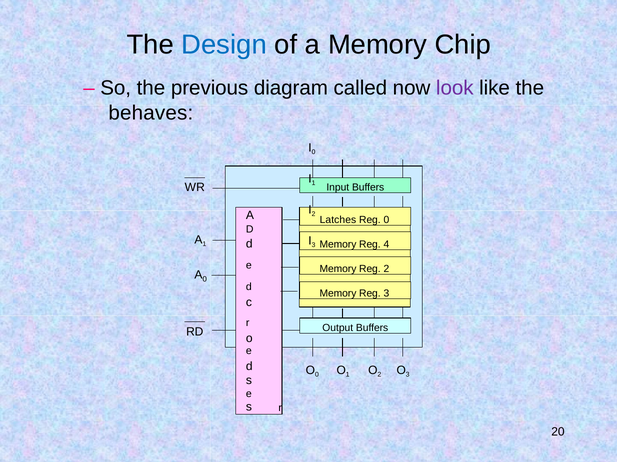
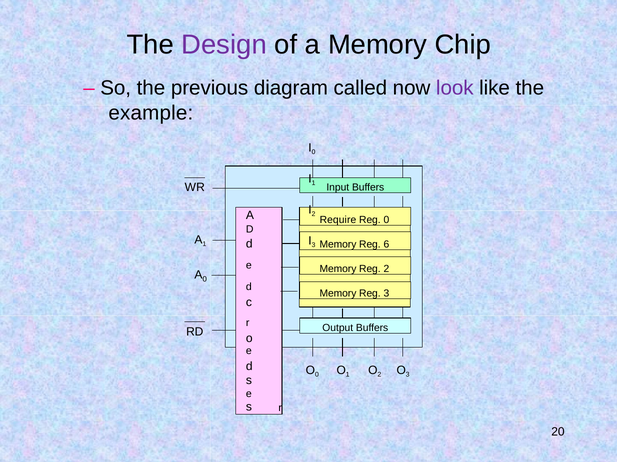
Design colour: blue -> purple
behaves: behaves -> example
Latches: Latches -> Require
4: 4 -> 6
